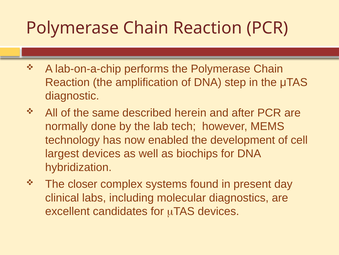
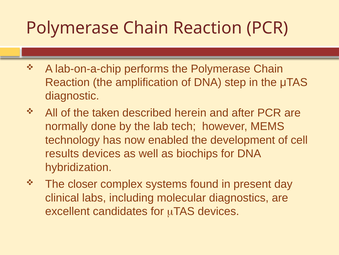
same: same -> taken
largest: largest -> results
